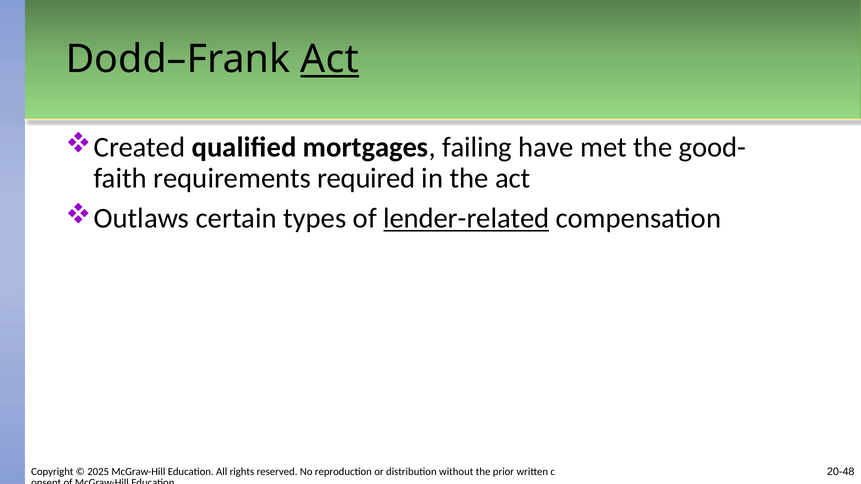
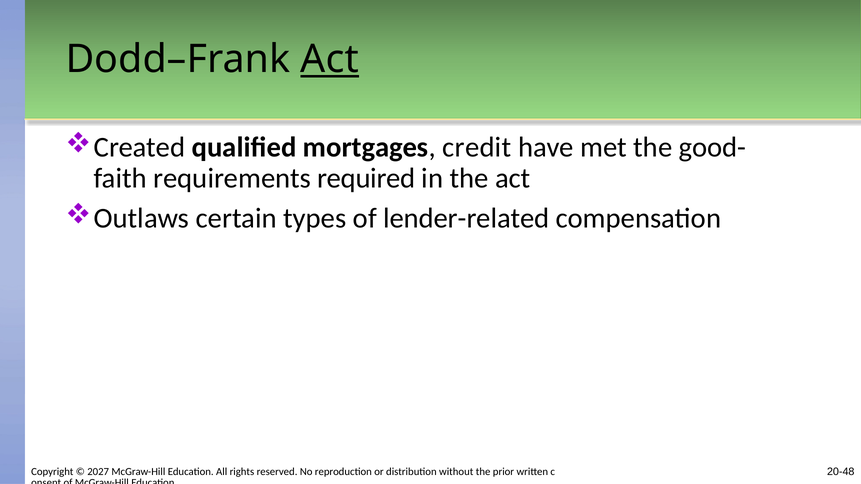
failing: failing -> credit
lender-related underline: present -> none
2025: 2025 -> 2027
